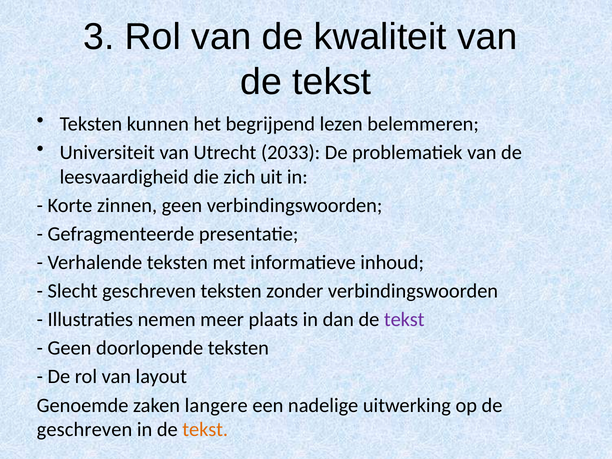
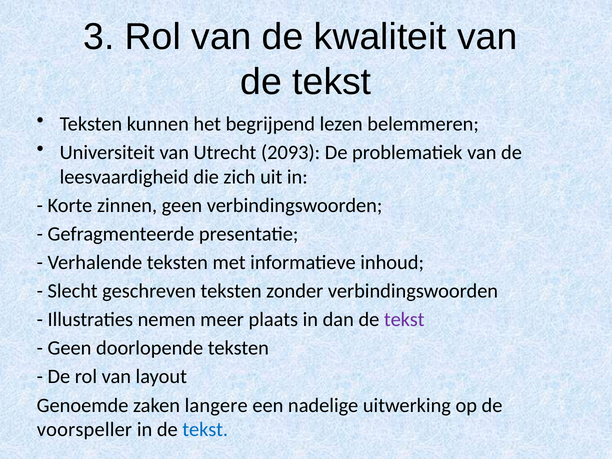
2033: 2033 -> 2093
geschreven at (84, 430): geschreven -> voorspeller
tekst at (205, 430) colour: orange -> blue
